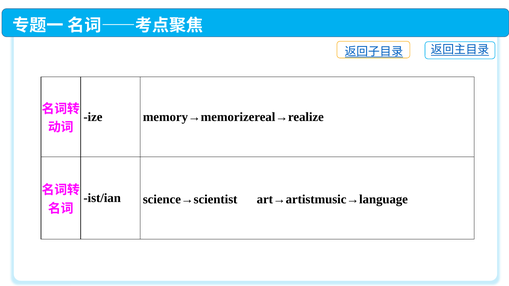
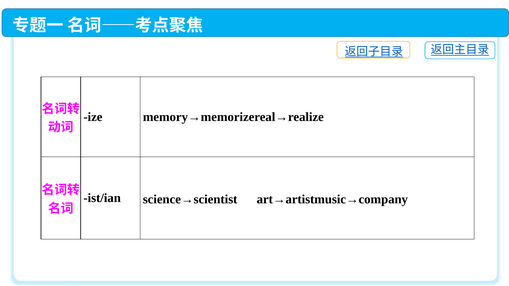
art→artistmusic→language: art→artistmusic→language -> art→artistmusic→company
